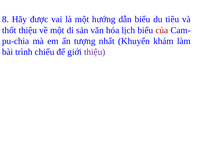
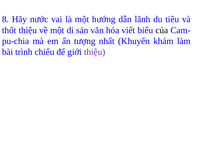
được: được -> nước
dẫn biểu: biểu -> lãnh
lịch: lịch -> viết
của colour: red -> black
